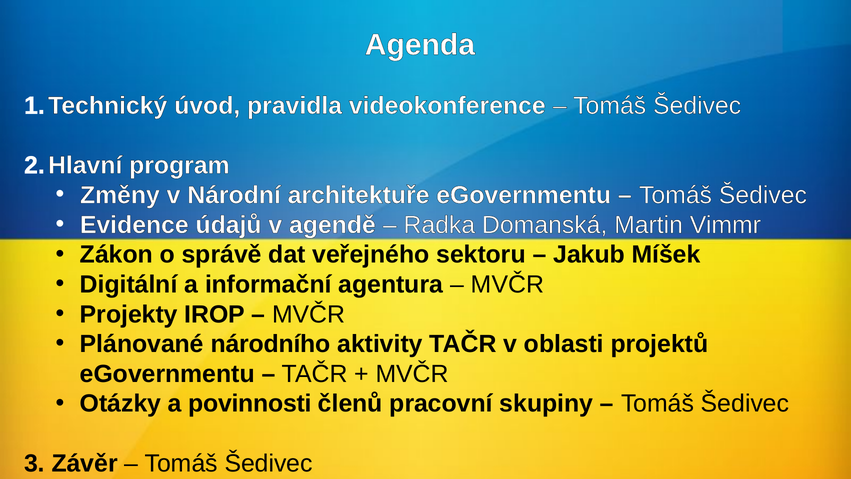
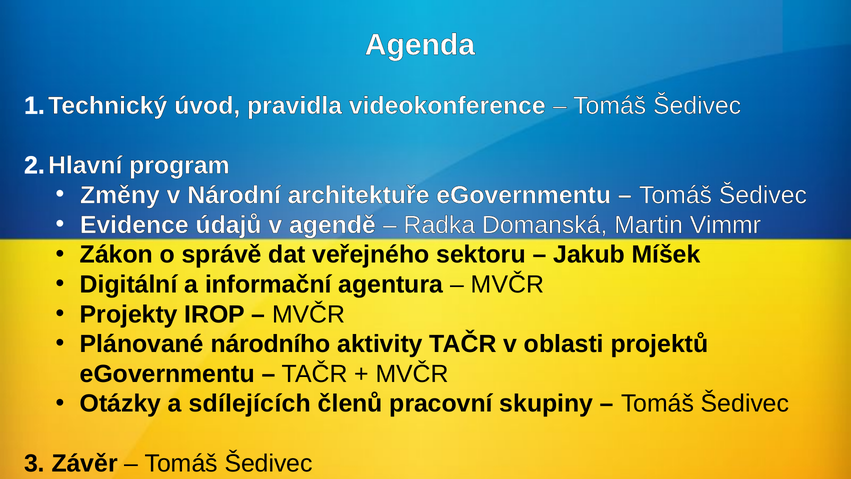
povinnosti: povinnosti -> sdílejících
